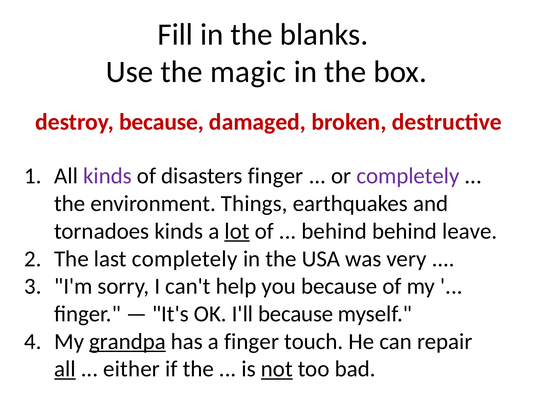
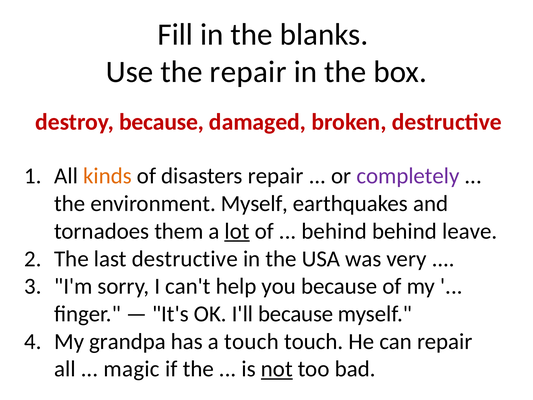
the magic: magic -> repair
kinds at (108, 176) colour: purple -> orange
disasters finger: finger -> repair
environment Things: Things -> Myself
tornadoes kinds: kinds -> them
last completely: completely -> destructive
grandpa underline: present -> none
a finger: finger -> touch
all at (65, 369) underline: present -> none
either: either -> magic
